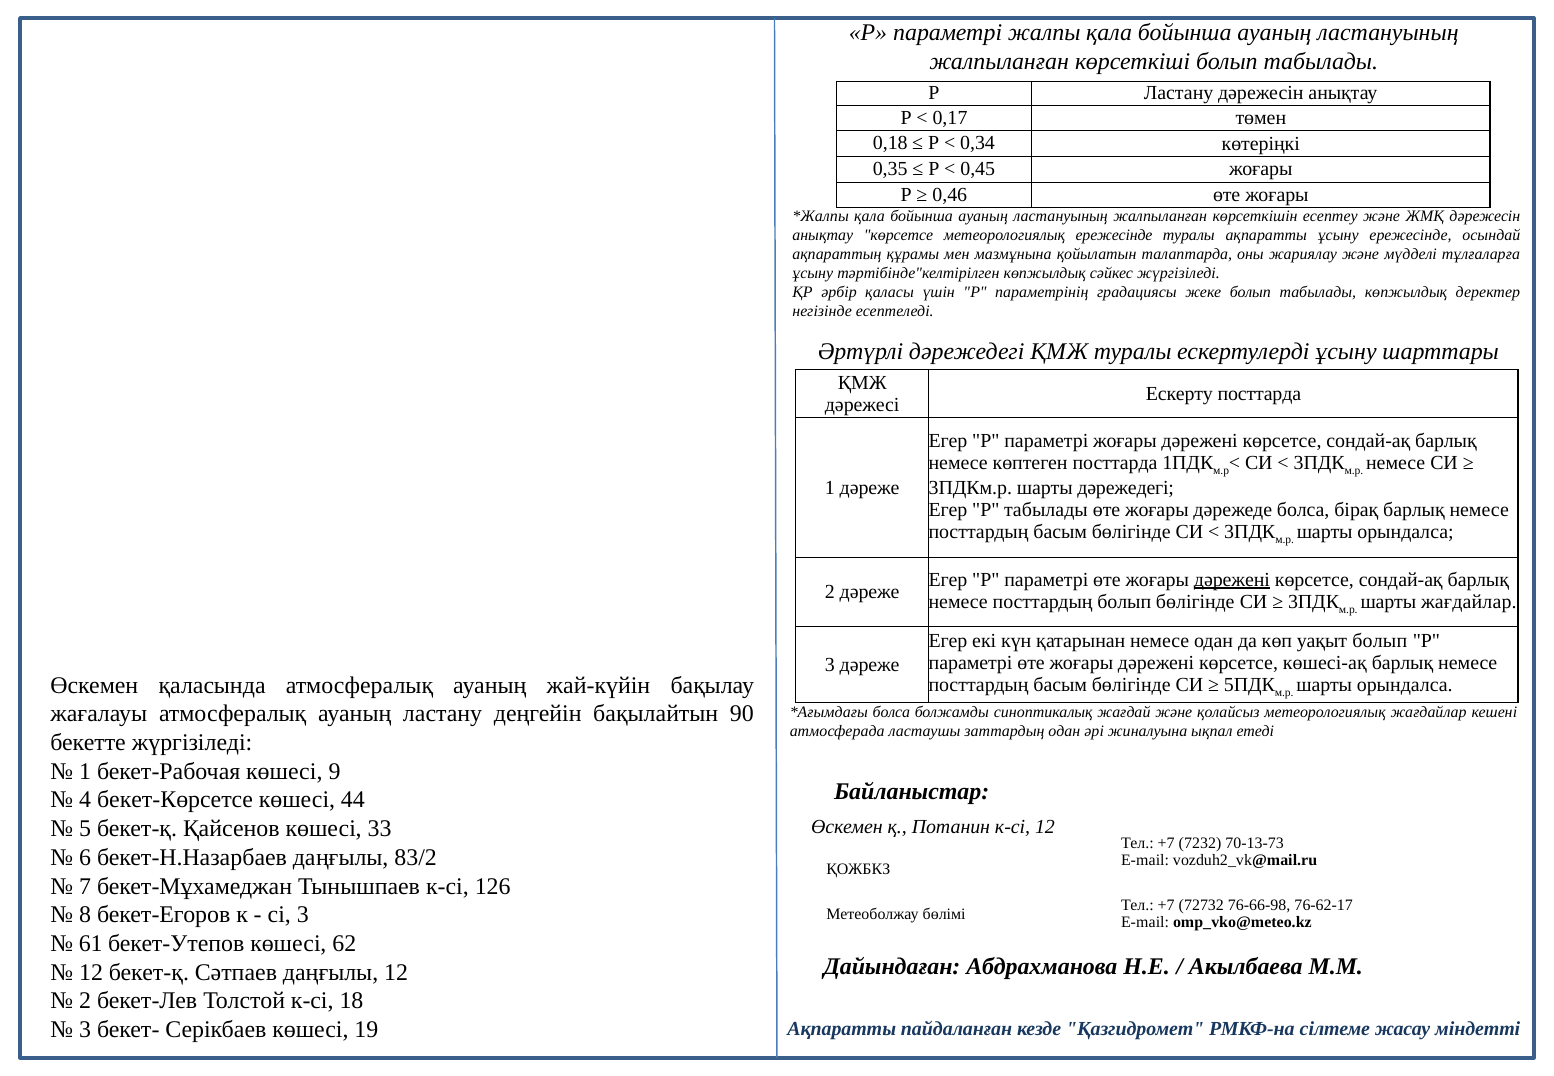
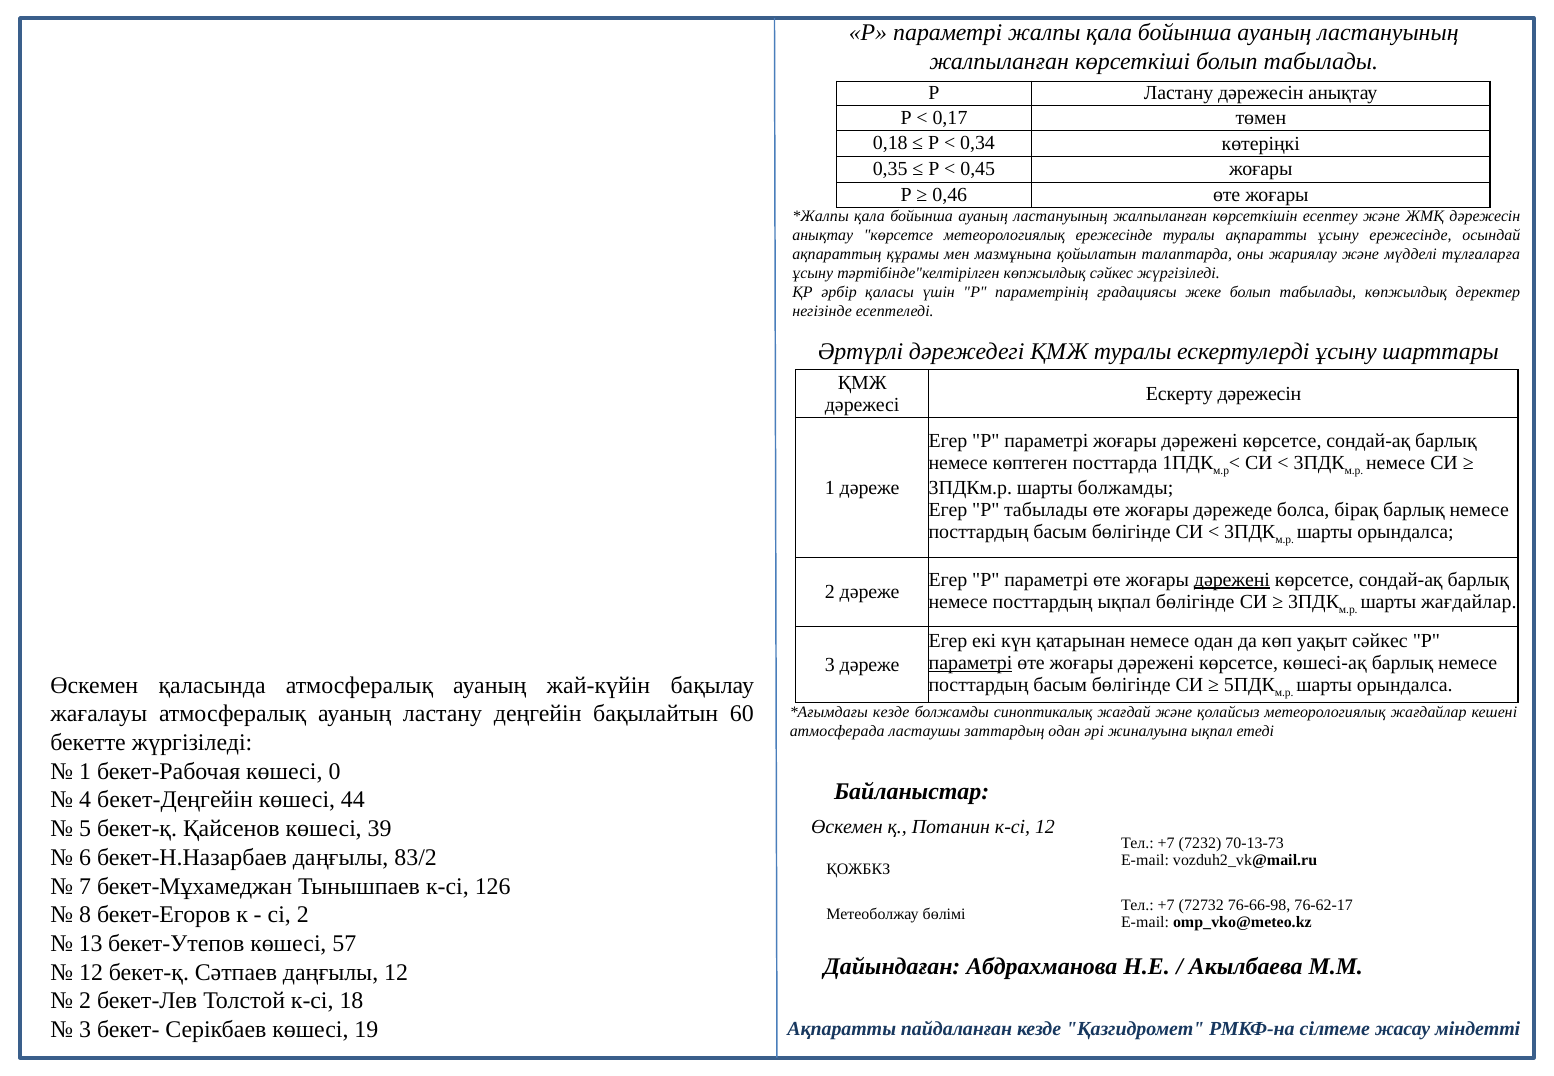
Ескерту посттарда: посттарда -> дәрежесін
шарты дәрежедегі: дәрежедегі -> болжамды
посттардың болып: болып -> ықпал
уақыт болып: болып -> сәйкес
параметрі at (971, 663) underline: none -> present
90: 90 -> 60
болса at (891, 712): болса -> кезде
9: 9 -> 0
бекет-Көрсетсе: бекет-Көрсетсе -> бекет-Деңгейін
33: 33 -> 39
сі 3: 3 -> 2
61: 61 -> 13
62: 62 -> 57
